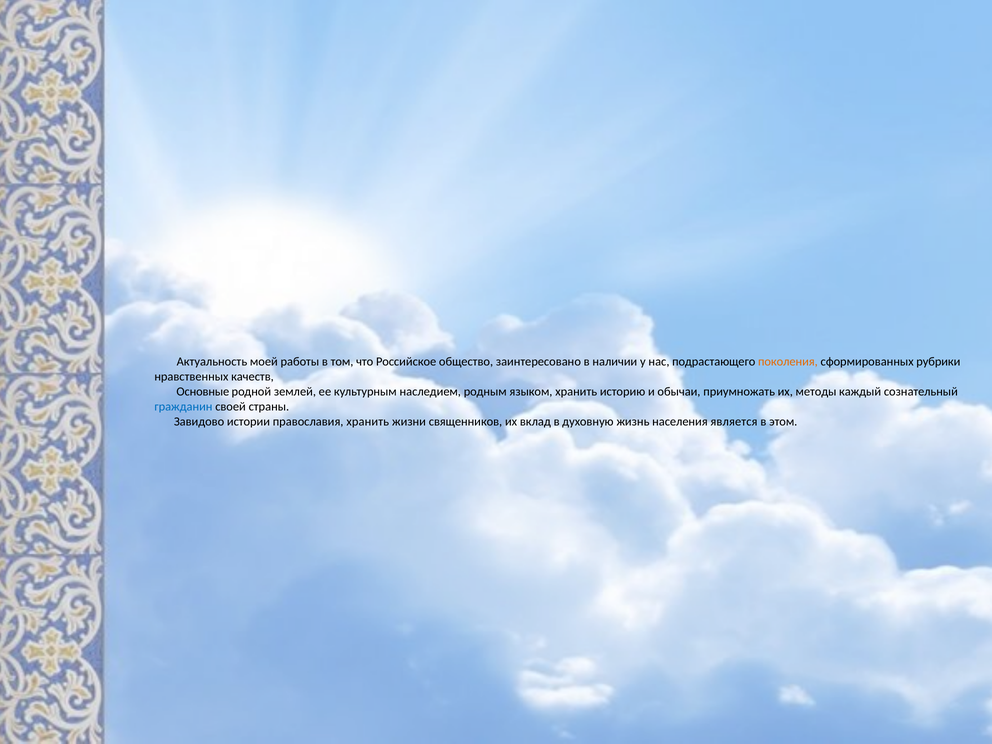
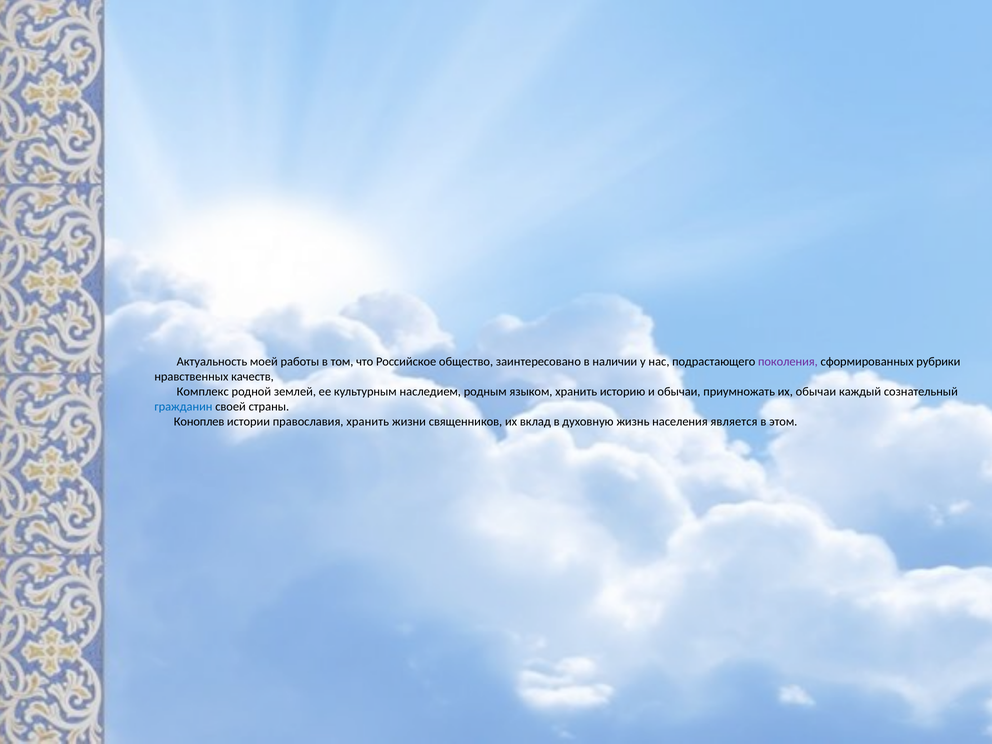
поколения colour: orange -> purple
Основные: Основные -> Комплекс
их методы: методы -> обычаи
Завидово: Завидово -> Коноплев
